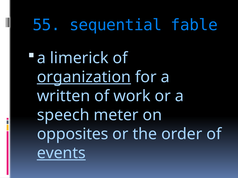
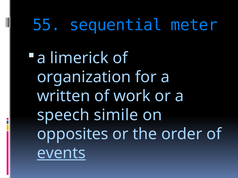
fable: fable -> meter
organization underline: present -> none
meter: meter -> simile
